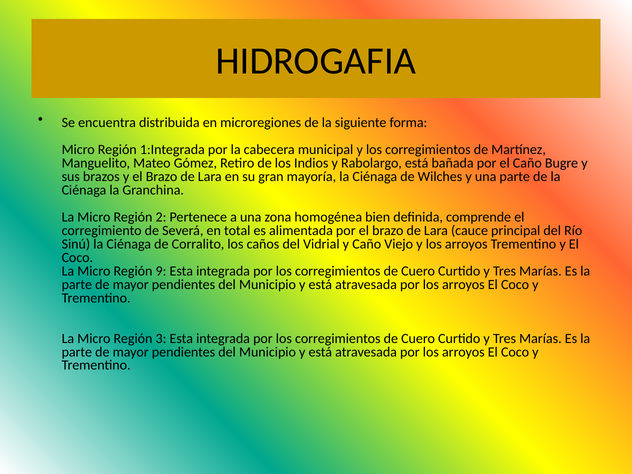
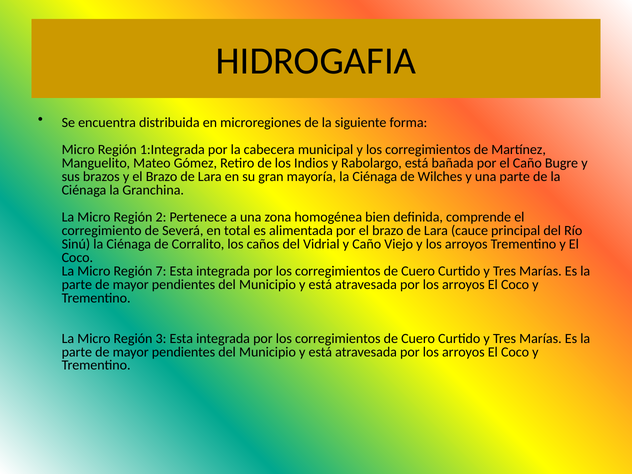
9: 9 -> 7
